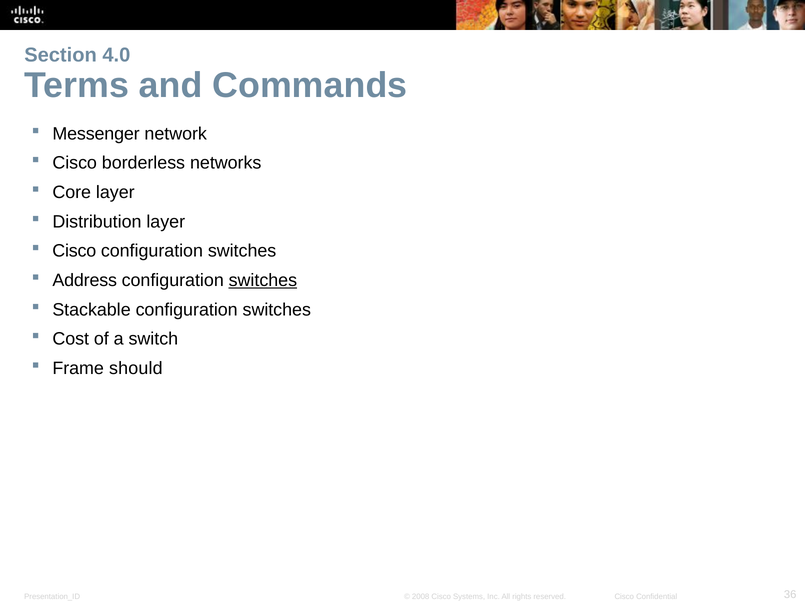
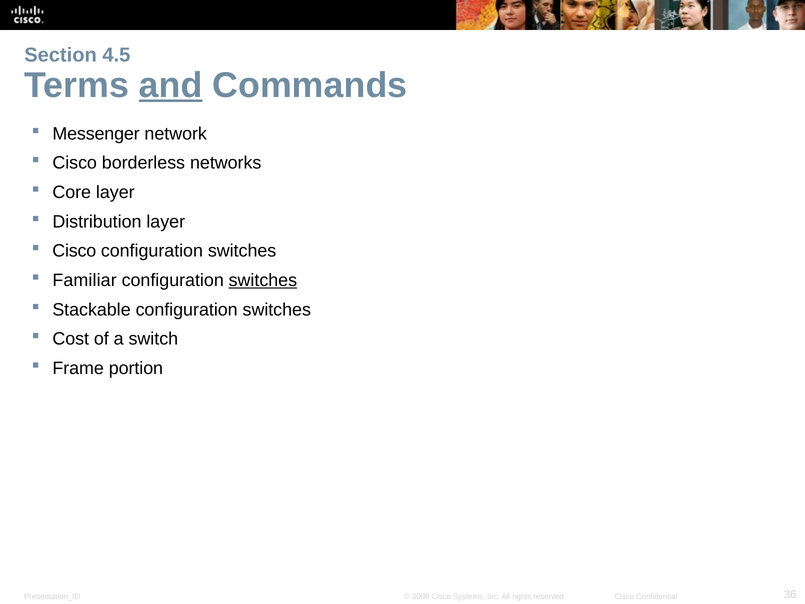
4.0: 4.0 -> 4.5
and underline: none -> present
Address: Address -> Familiar
should: should -> portion
